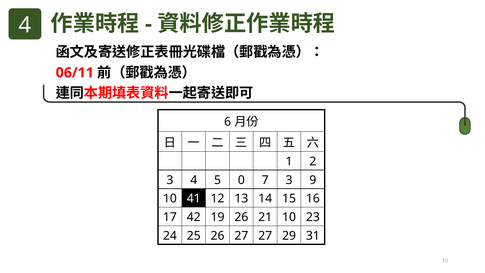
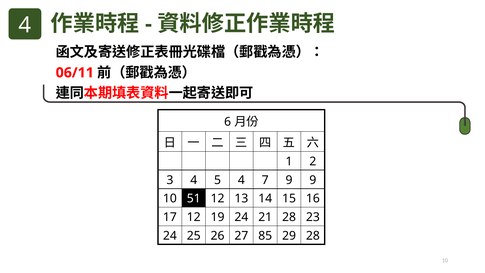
5 0: 0 -> 4
7 3: 3 -> 9
41: 41 -> 51
17 42: 42 -> 12
19 26: 26 -> 24
21 10: 10 -> 28
27 27: 27 -> 85
29 31: 31 -> 28
